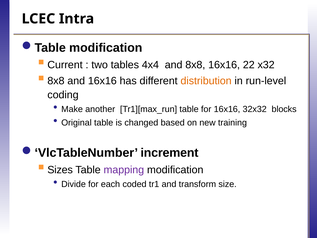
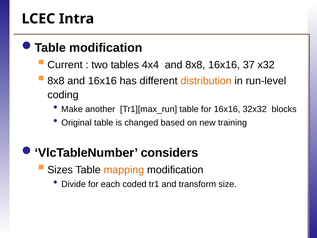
22: 22 -> 37
increment: increment -> considers
mapping colour: purple -> orange
